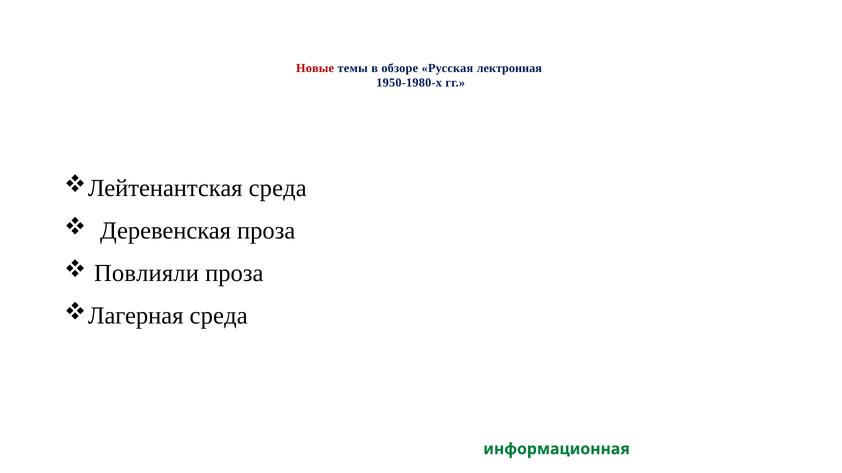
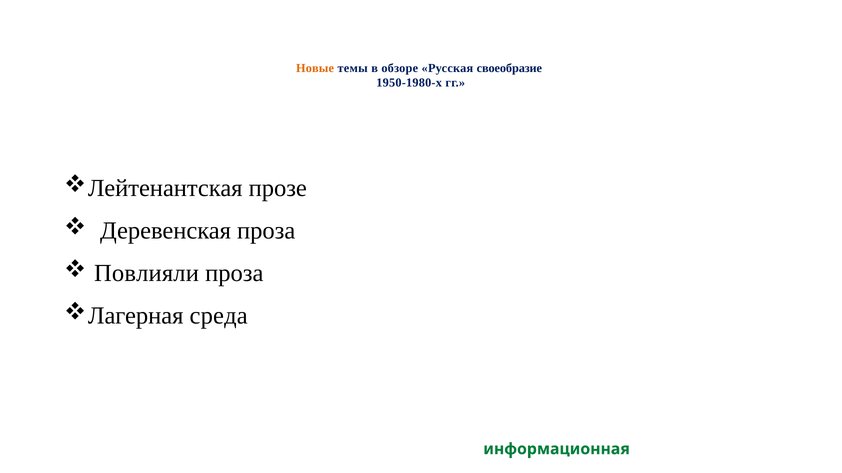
Новые colour: red -> orange
лектронная: лектронная -> своеобразие
среда at (278, 188): среда -> прозе
